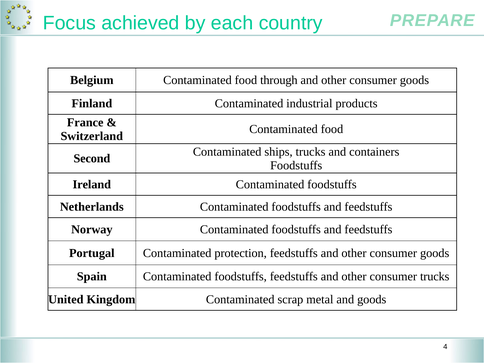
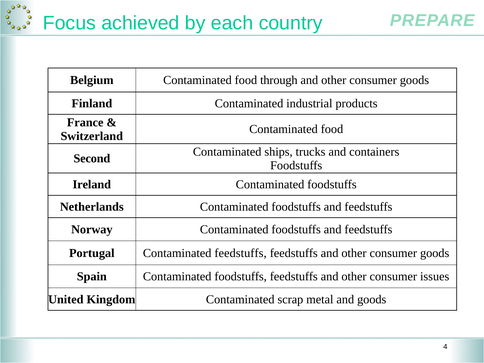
Contaminated protection: protection -> feedstuffs
consumer trucks: trucks -> issues
